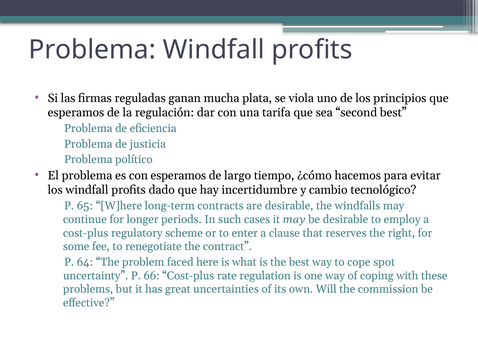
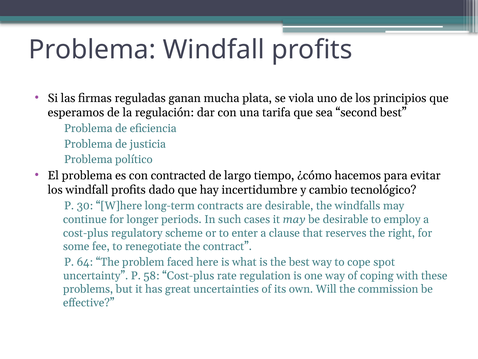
con esperamos: esperamos -> contracted
65: 65 -> 30
66: 66 -> 58
